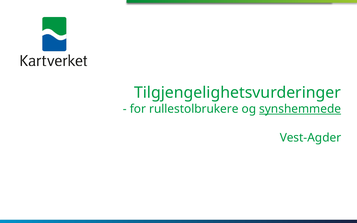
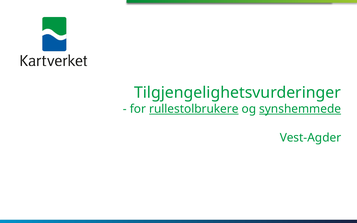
rullestolbrukere underline: none -> present
